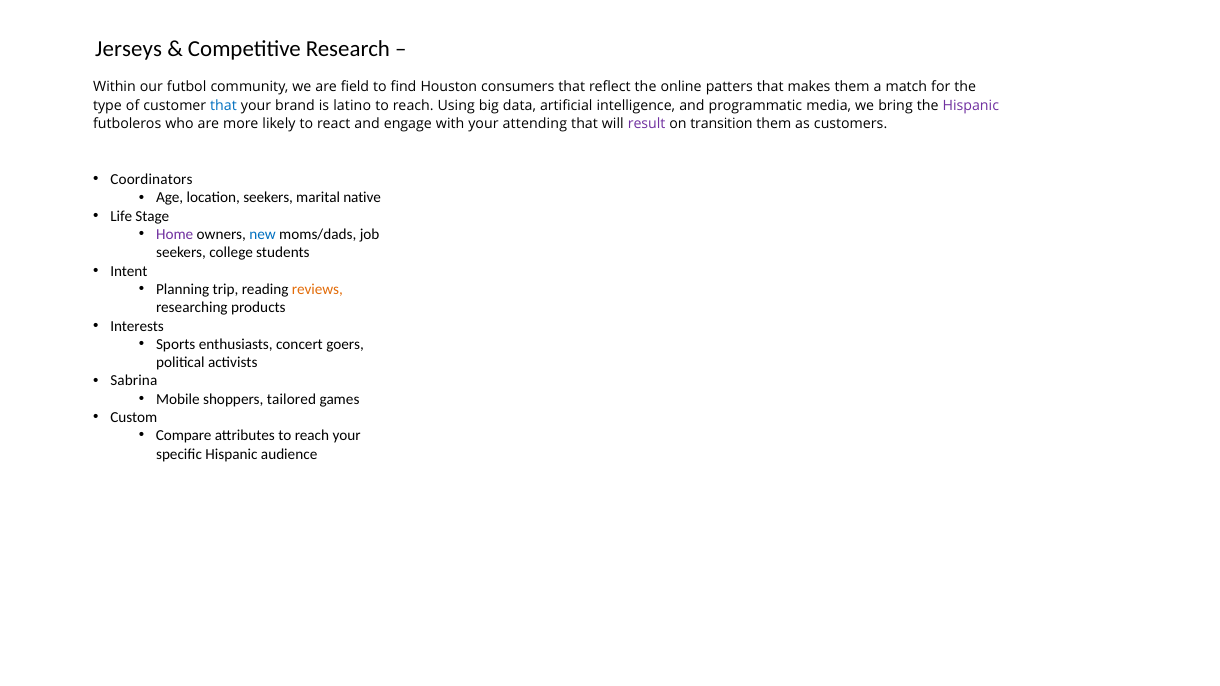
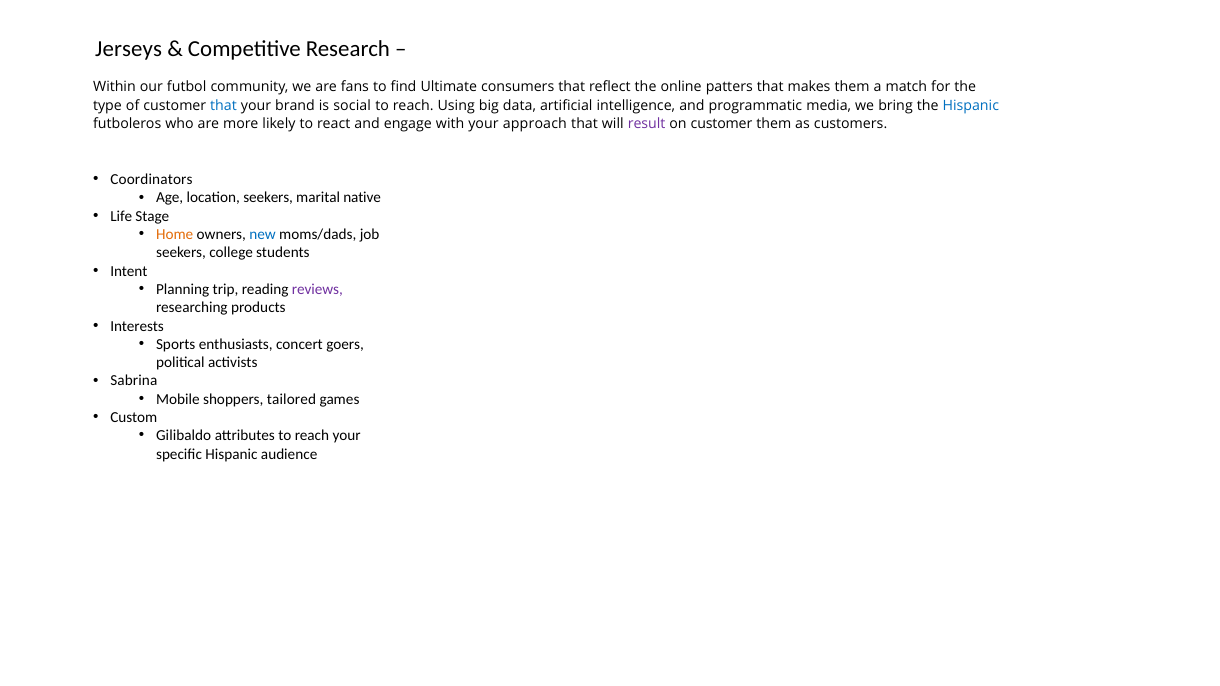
field: field -> fans
Houston: Houston -> Ultimate
latino: latino -> social
Hispanic at (971, 105) colour: purple -> blue
attending: attending -> approach
on transition: transition -> customer
Home colour: purple -> orange
reviews colour: orange -> purple
Compare: Compare -> Gilibaldo
